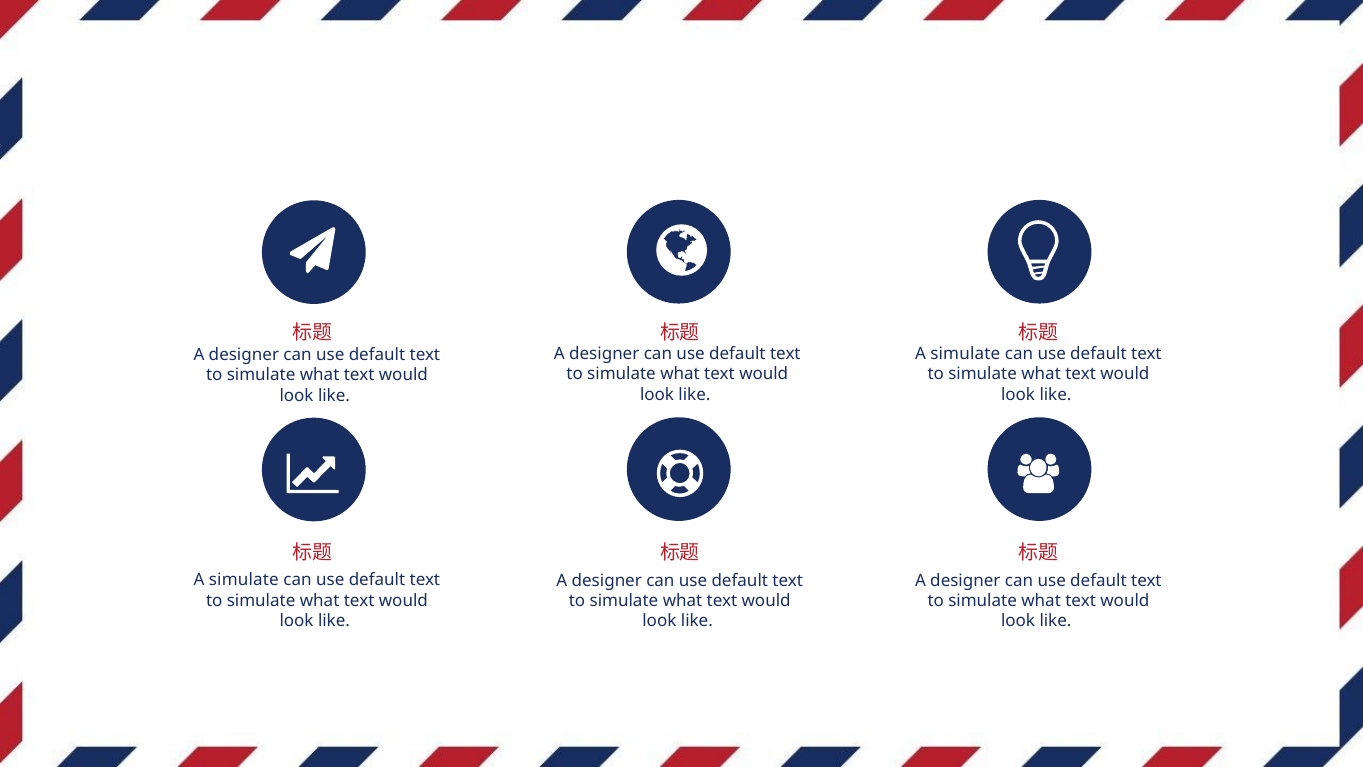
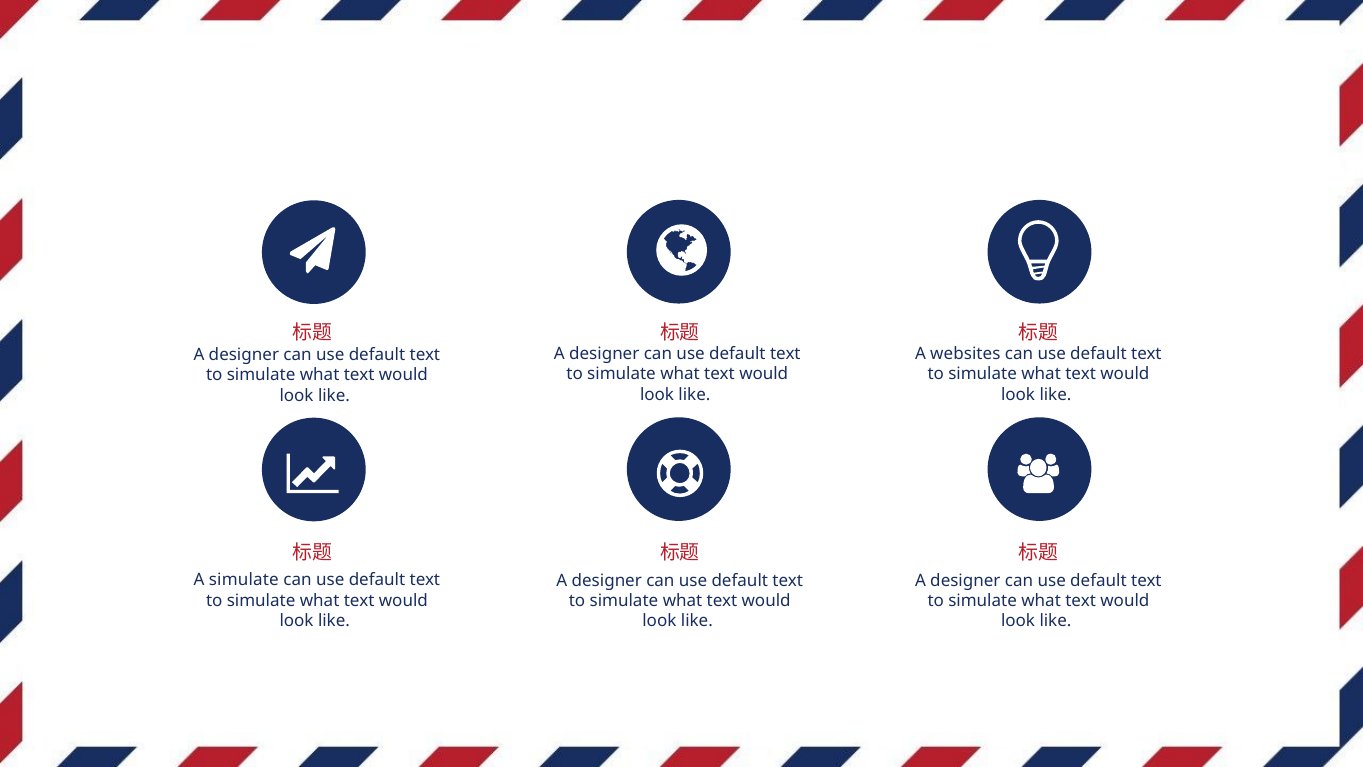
simulate at (965, 353): simulate -> websites
